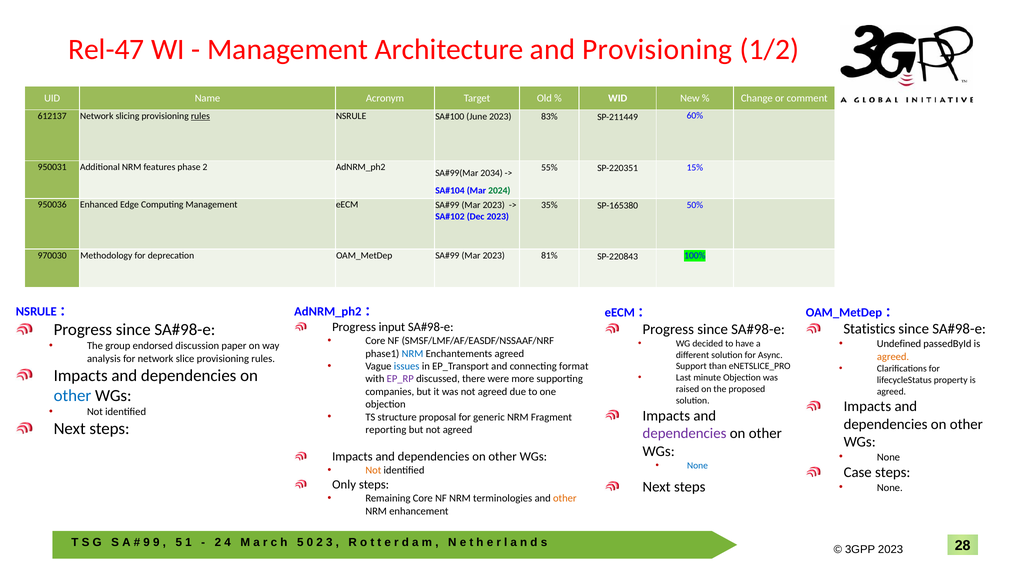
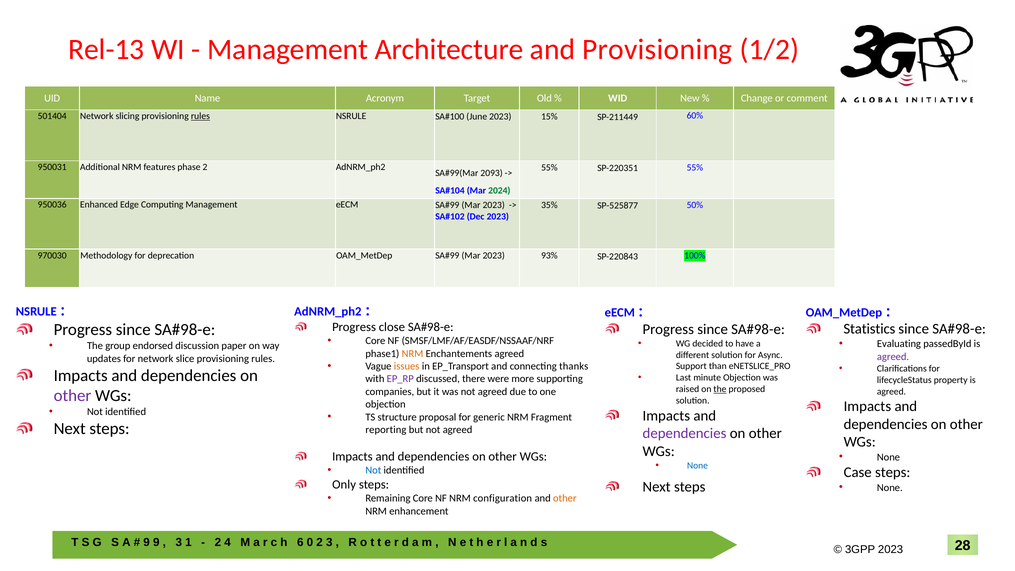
Rel-47: Rel-47 -> Rel-13
612137: 612137 -> 501404
83%: 83% -> 15%
SP-220351 15%: 15% -> 55%
2034: 2034 -> 2093
SP-165380: SP-165380 -> SP-525877
81%: 81% -> 93%
input: input -> close
Undefined: Undefined -> Evaluating
NRM at (413, 353) colour: blue -> orange
agreed at (893, 357) colour: orange -> purple
analysis: analysis -> updates
issues colour: blue -> orange
format: format -> thanks
the at (720, 389) underline: none -> present
other at (72, 396) colour: blue -> purple
Not at (373, 470) colour: orange -> blue
terminologies: terminologies -> configuration
5 at (179, 542): 5 -> 3
5 at (300, 542): 5 -> 6
